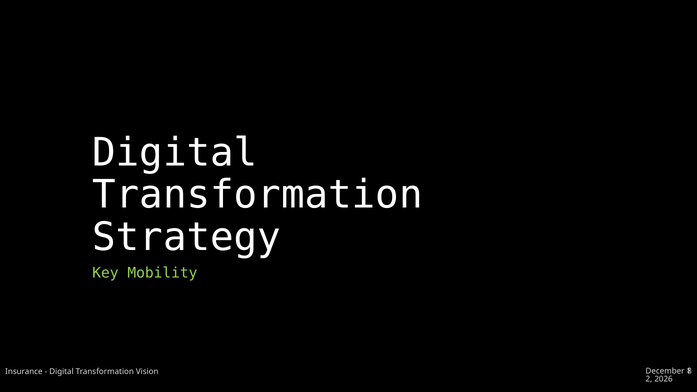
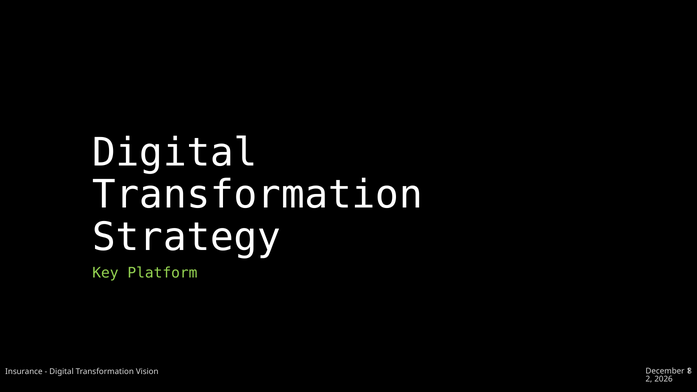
Mobility: Mobility -> Platform
